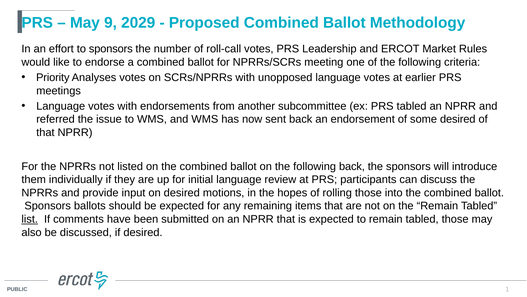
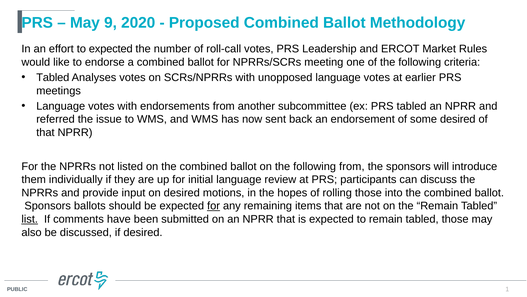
2029: 2029 -> 2020
to sponsors: sponsors -> expected
Priority at (53, 77): Priority -> Tabled
following back: back -> from
for at (214, 206) underline: none -> present
